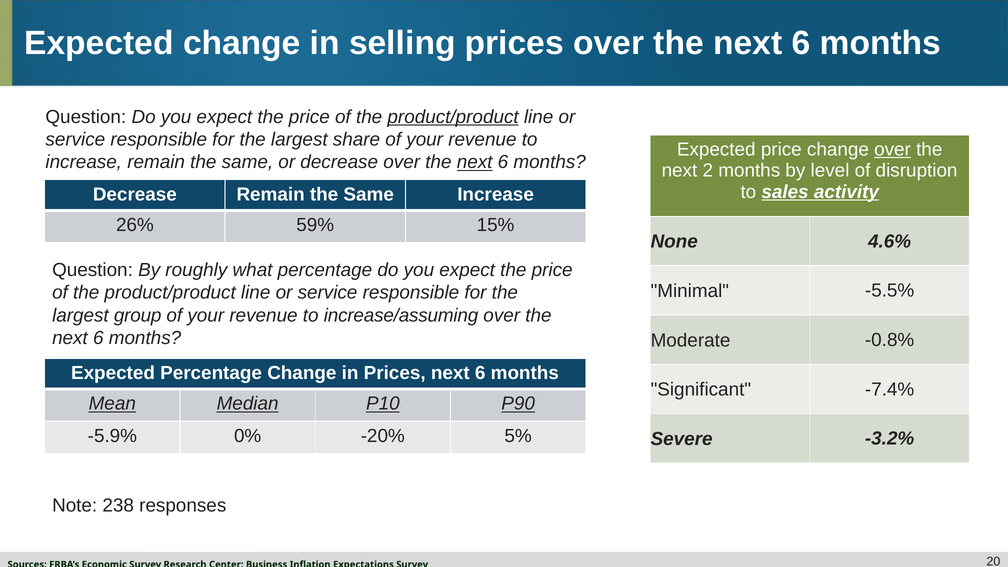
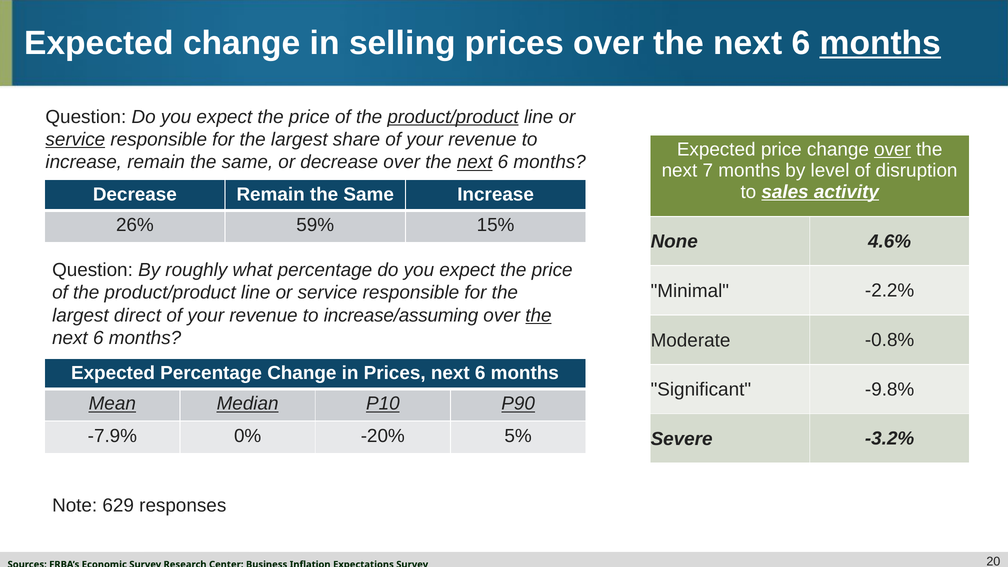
months at (880, 43) underline: none -> present
service at (75, 140) underline: none -> present
2: 2 -> 7
-5.5%: -5.5% -> -2.2%
group: group -> direct
the at (538, 315) underline: none -> present
-7.4%: -7.4% -> -9.8%
-5.9%: -5.9% -> -7.9%
238: 238 -> 629
